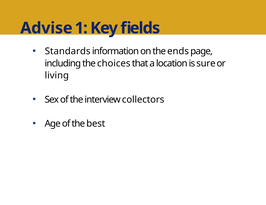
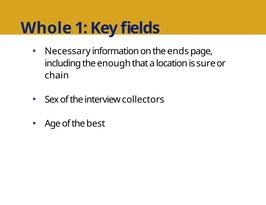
Advise: Advise -> Whole
Standards: Standards -> Necessary
choices: choices -> enough
living: living -> chain
